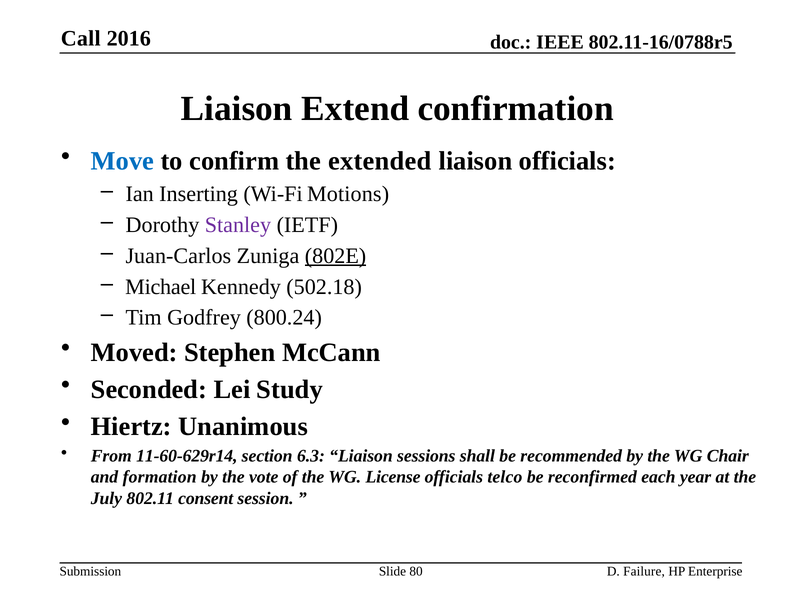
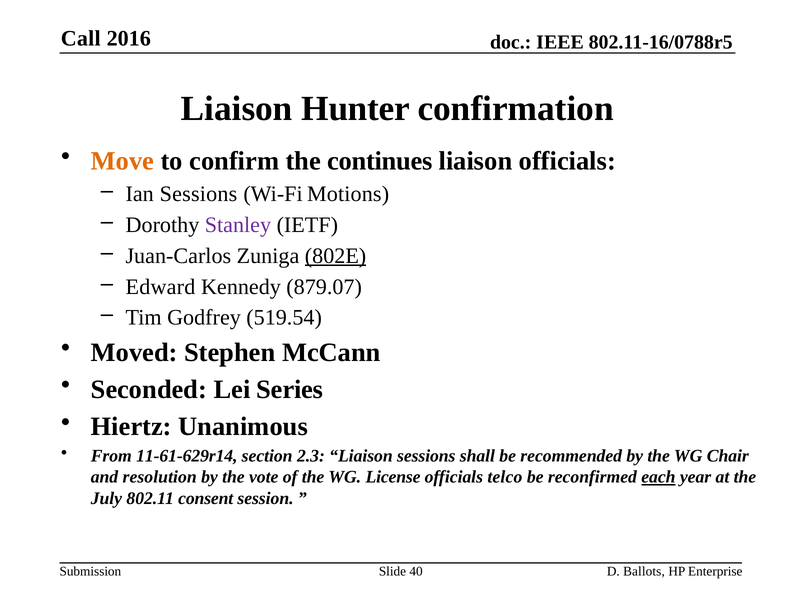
Extend: Extend -> Hunter
Move colour: blue -> orange
extended: extended -> continues
Ian Inserting: Inserting -> Sessions
Michael: Michael -> Edward
502.18: 502.18 -> 879.07
800.24: 800.24 -> 519.54
Study: Study -> Series
11-60-629r14: 11-60-629r14 -> 11-61-629r14
6.3: 6.3 -> 2.3
formation: formation -> resolution
each underline: none -> present
80: 80 -> 40
Failure: Failure -> Ballots
